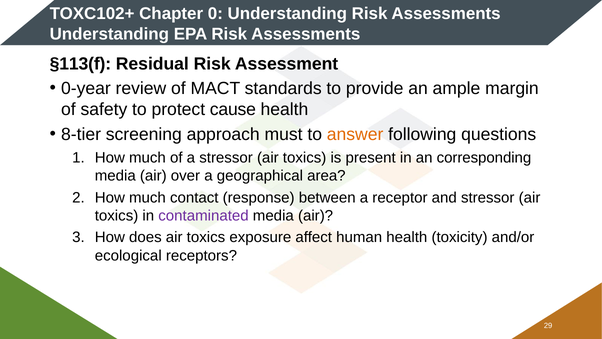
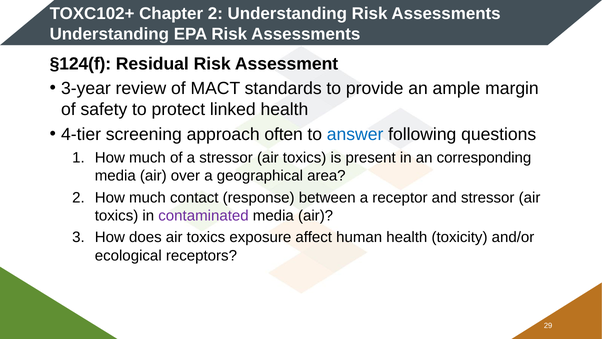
Chapter 0: 0 -> 2
§113(f: §113(f -> §124(f
0-year: 0-year -> 3-year
cause: cause -> linked
8-tier: 8-tier -> 4-tier
must: must -> often
answer colour: orange -> blue
